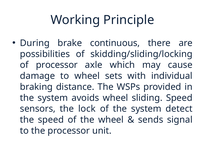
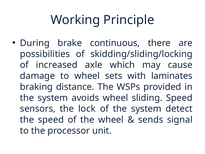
of processor: processor -> increased
individual: individual -> laminates
